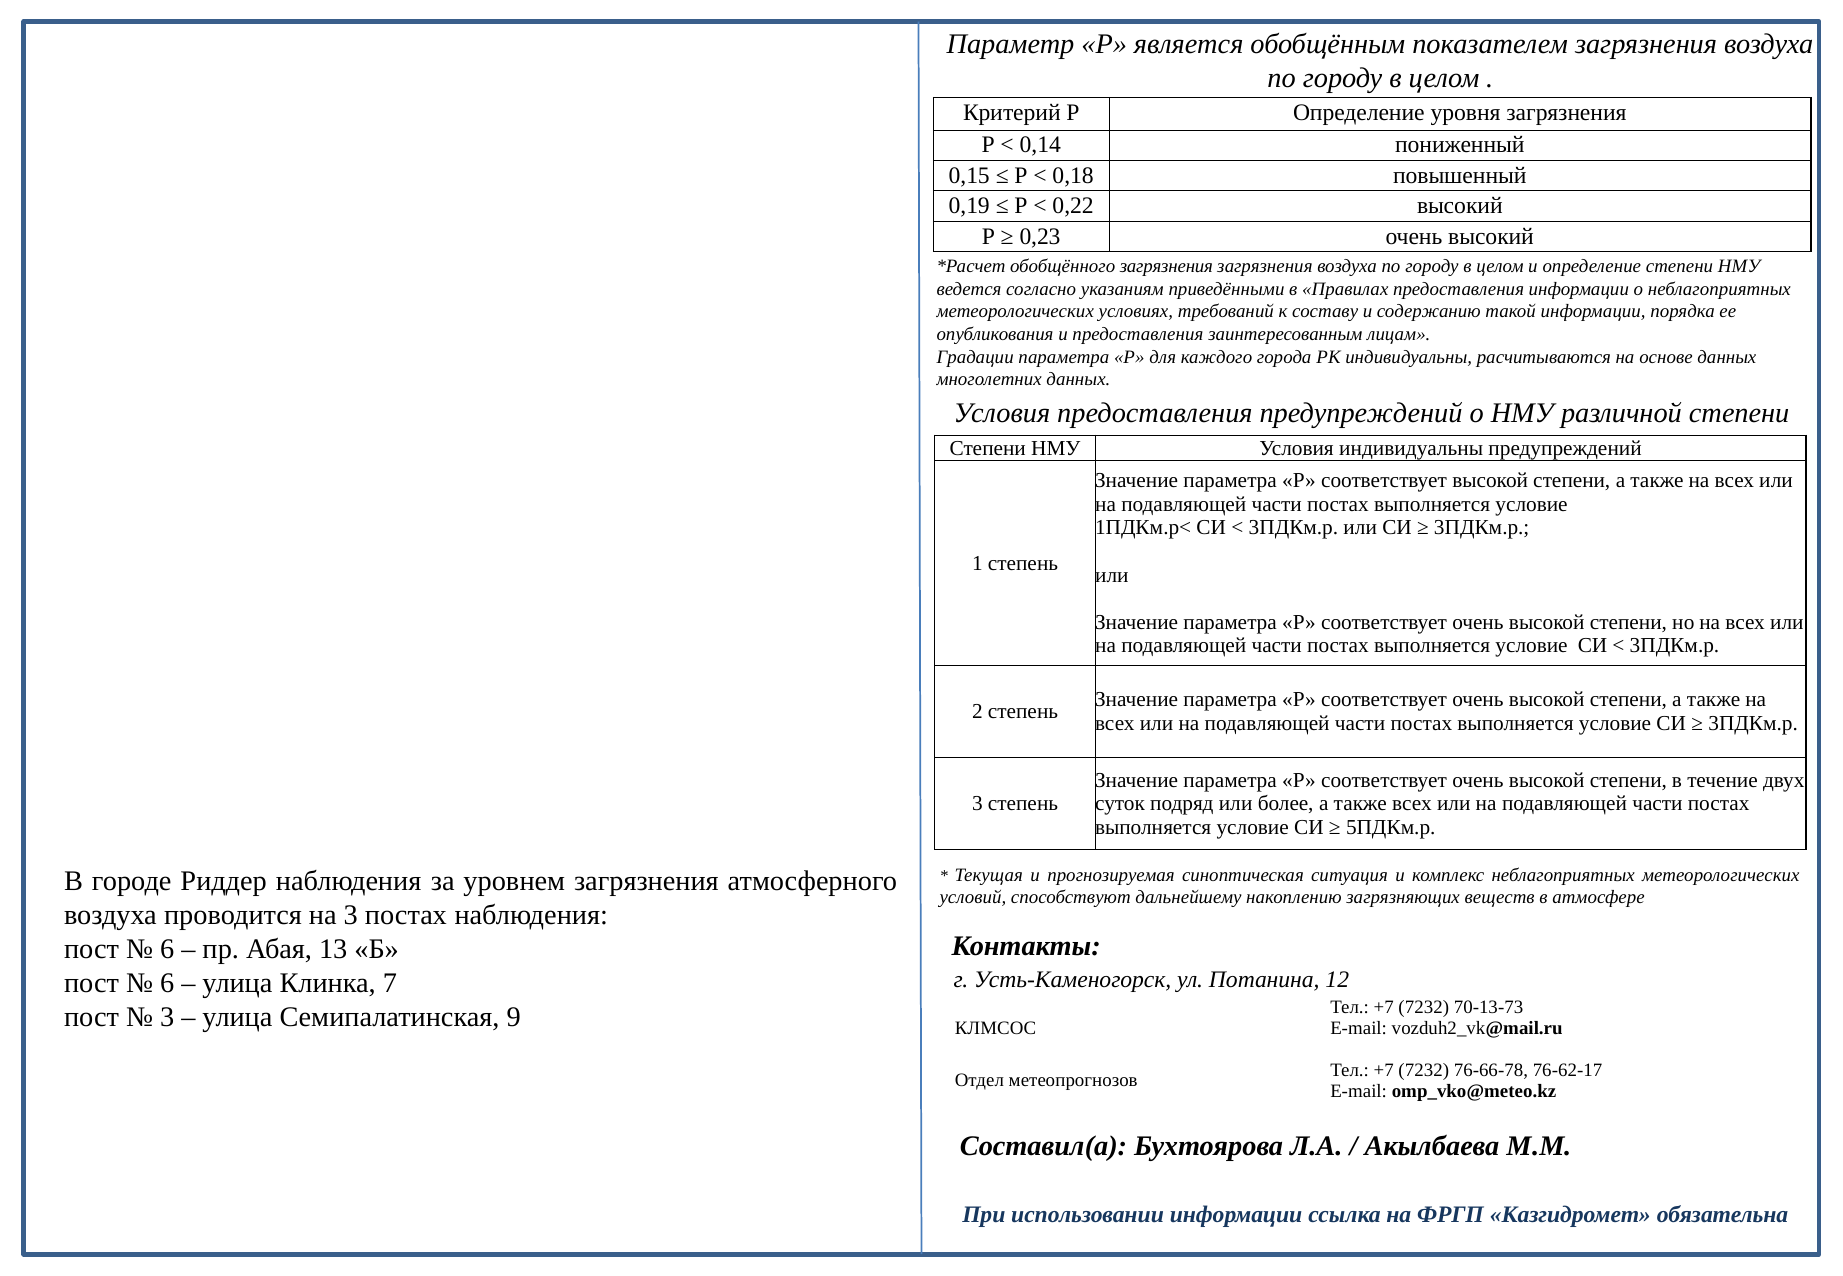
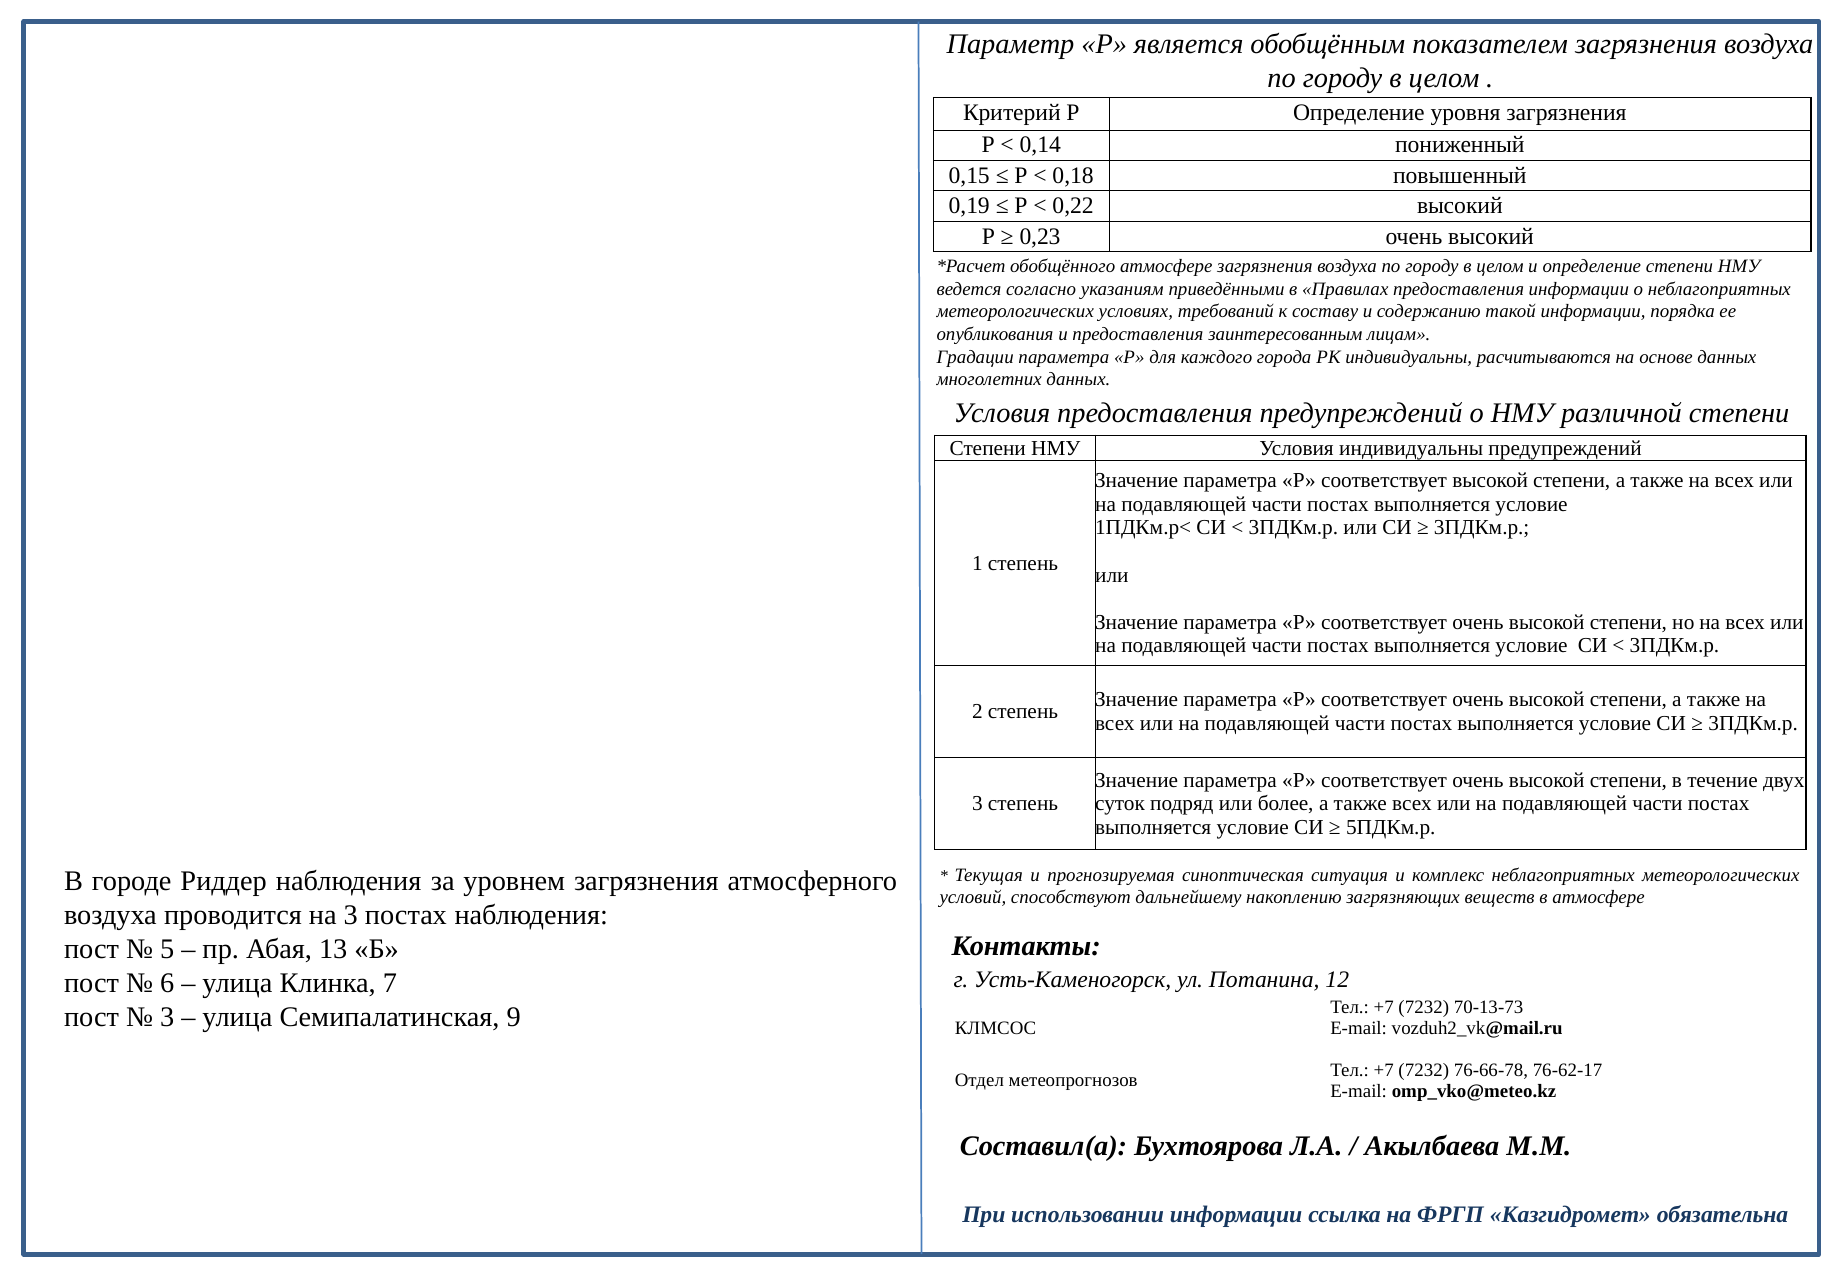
обобщённого загрязнения: загрязнения -> атмосфере
6 at (167, 949): 6 -> 5
